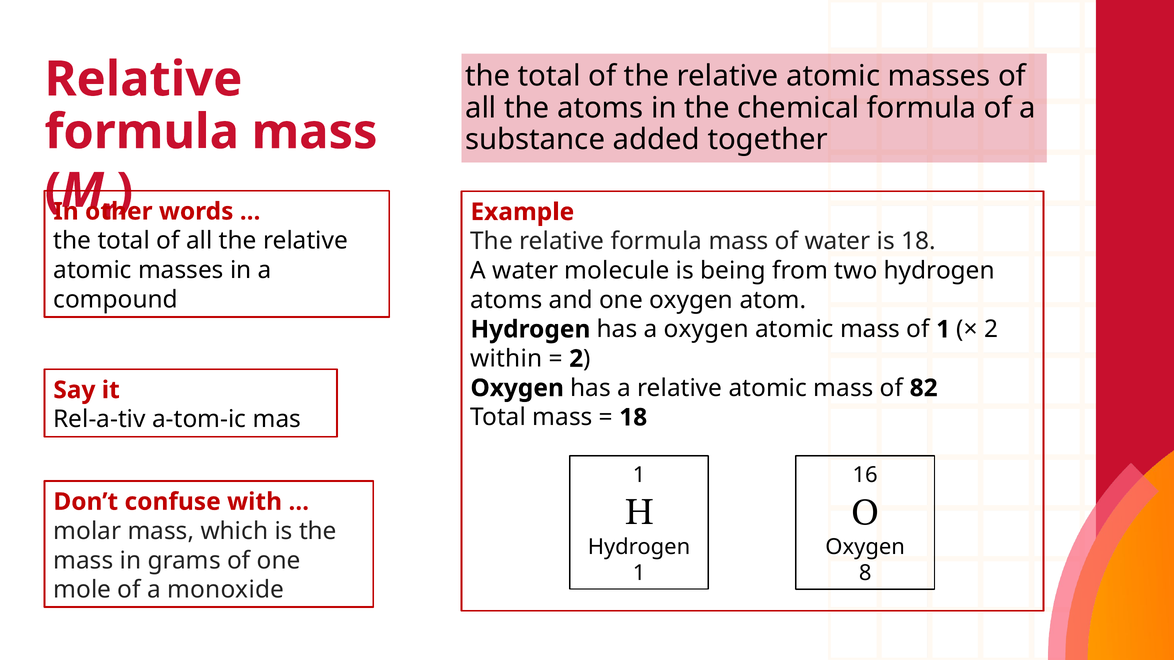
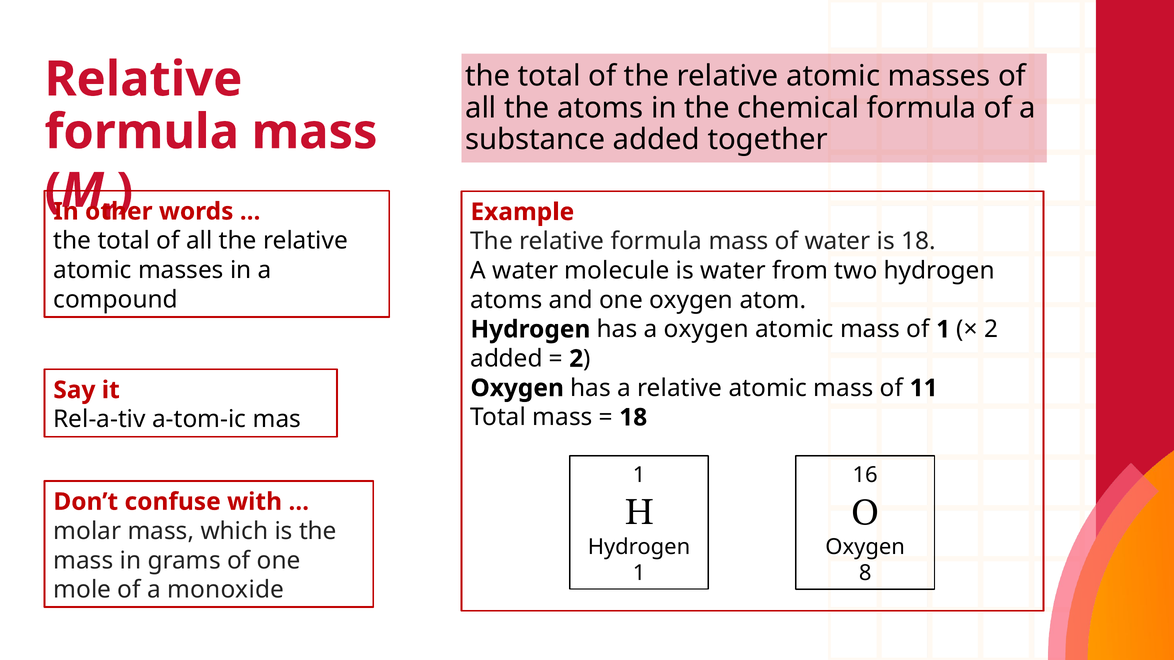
is being: being -> water
within at (506, 359): within -> added
82: 82 -> 11
